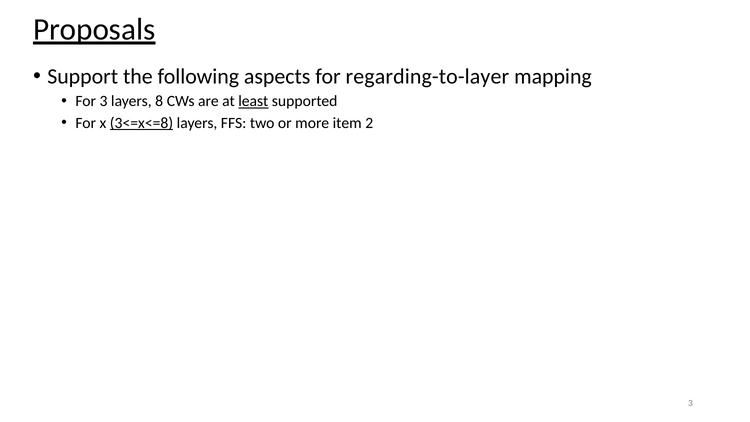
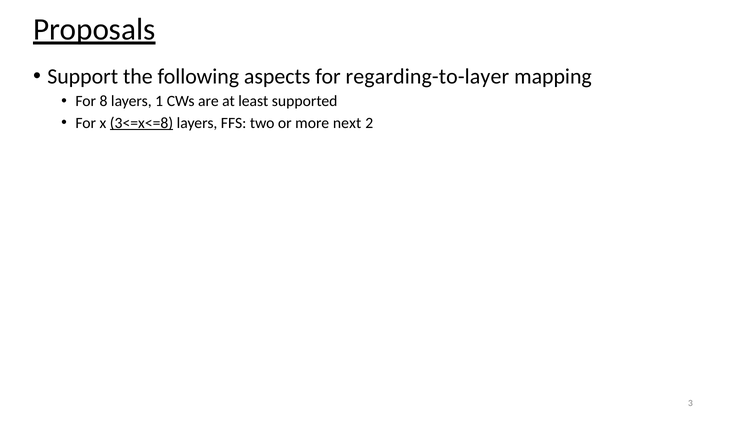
For 3: 3 -> 8
8: 8 -> 1
least underline: present -> none
item: item -> next
